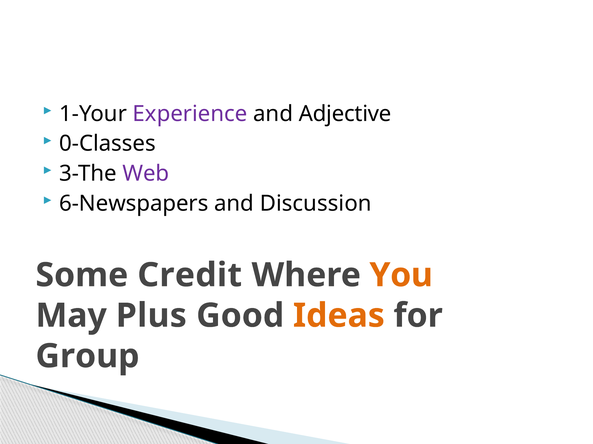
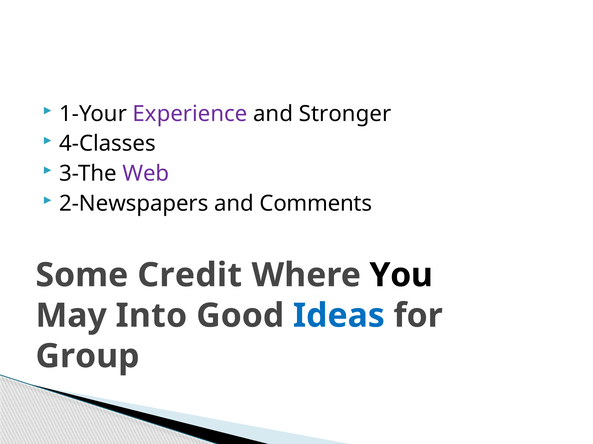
Adjective: Adjective -> Stronger
0-Classes: 0-Classes -> 4-Classes
6-Newspapers: 6-Newspapers -> 2-Newspapers
Discussion: Discussion -> Comments
You colour: orange -> black
Plus: Plus -> Into
Ideas colour: orange -> blue
